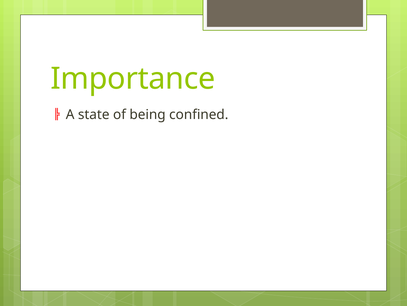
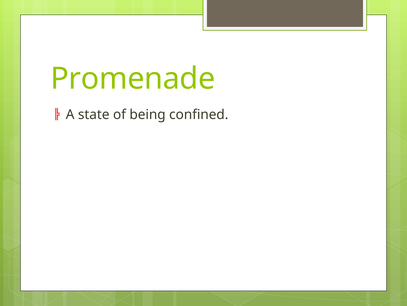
Importance: Importance -> Promenade
